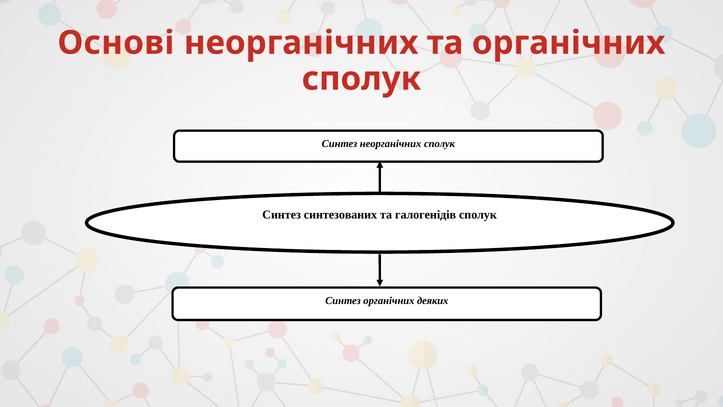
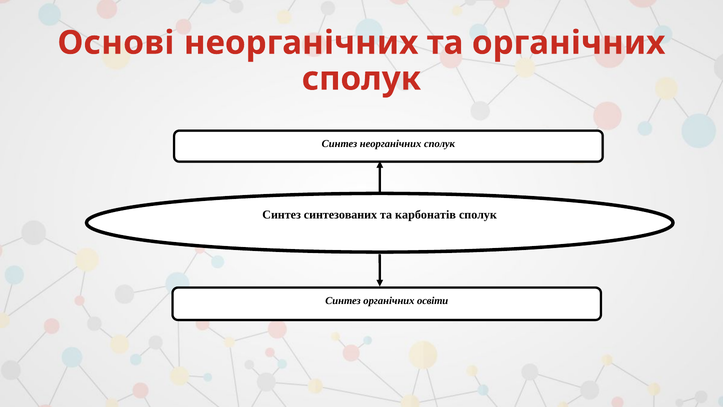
галогенідів: галогенідів -> карбонатів
деяких: деяких -> освіти
